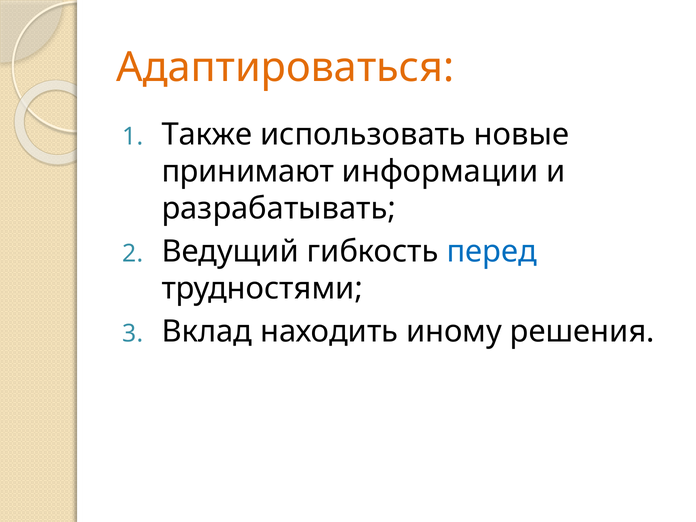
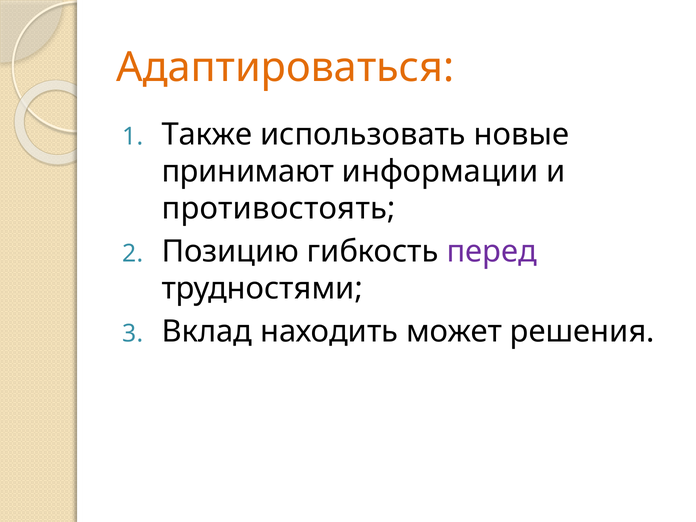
разрабатывать: разрабатывать -> противостоять
Ведущий: Ведущий -> Позицию
перед colour: blue -> purple
иному: иному -> может
